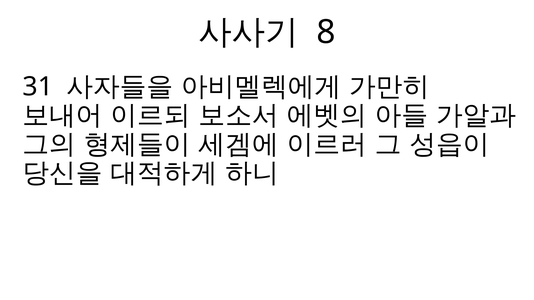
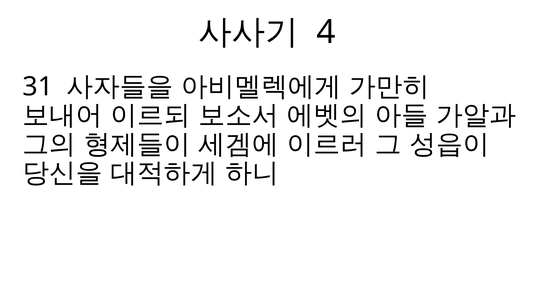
8: 8 -> 4
